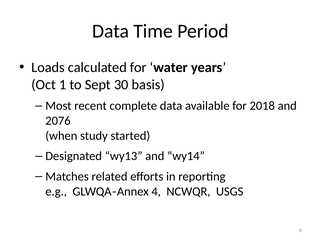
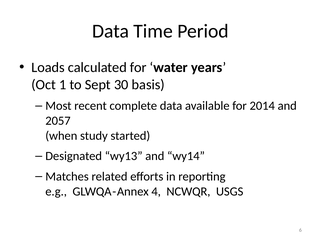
2018: 2018 -> 2014
2076: 2076 -> 2057
